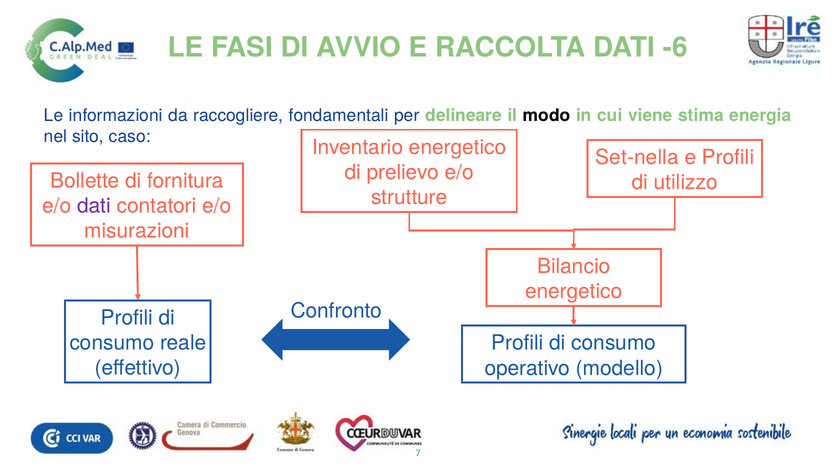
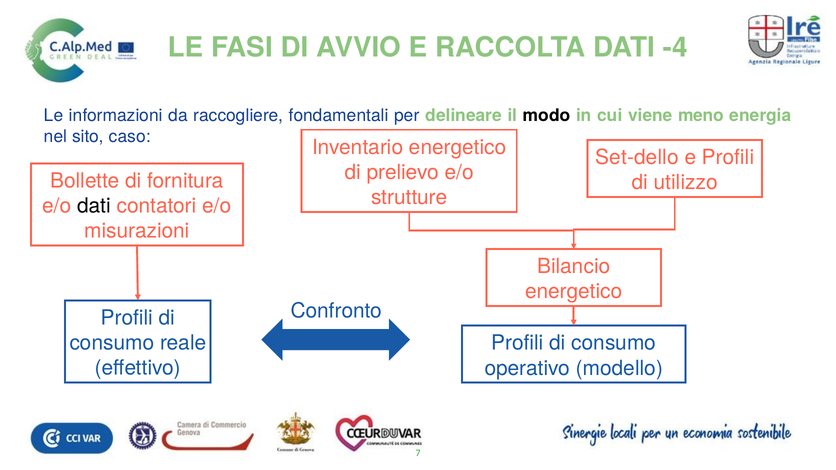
-6: -6 -> -4
stima: stima -> meno
Set-nella: Set-nella -> Set-dello
dati at (94, 206) colour: purple -> black
